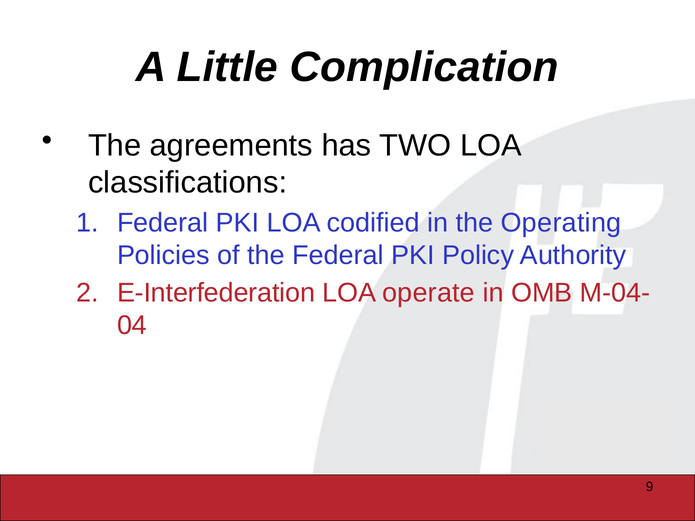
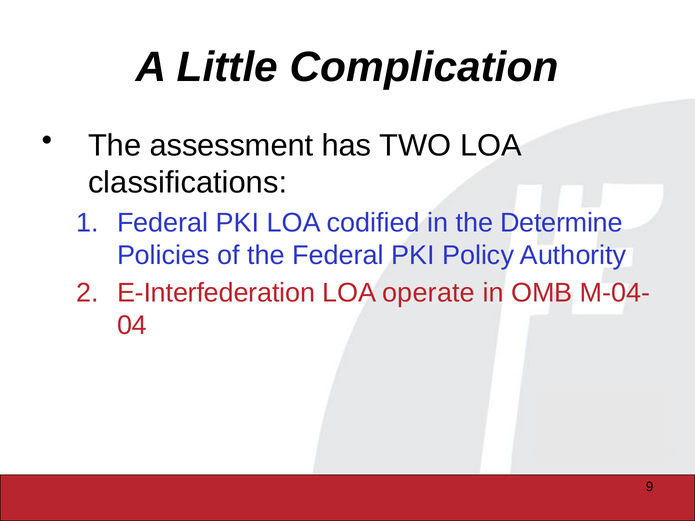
agreements: agreements -> assessment
Operating: Operating -> Determine
